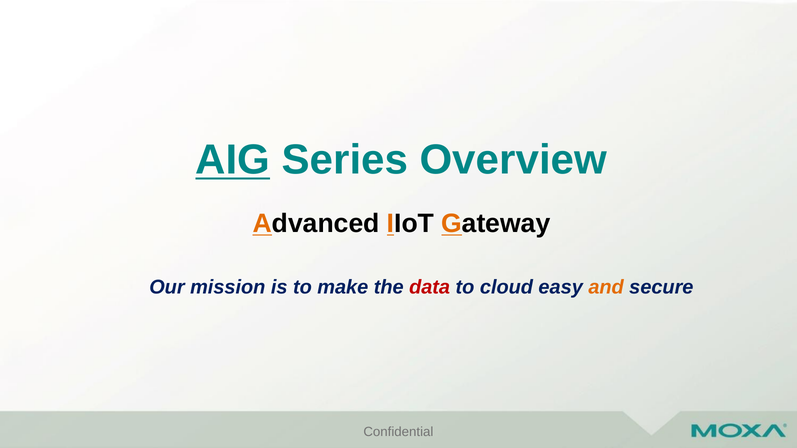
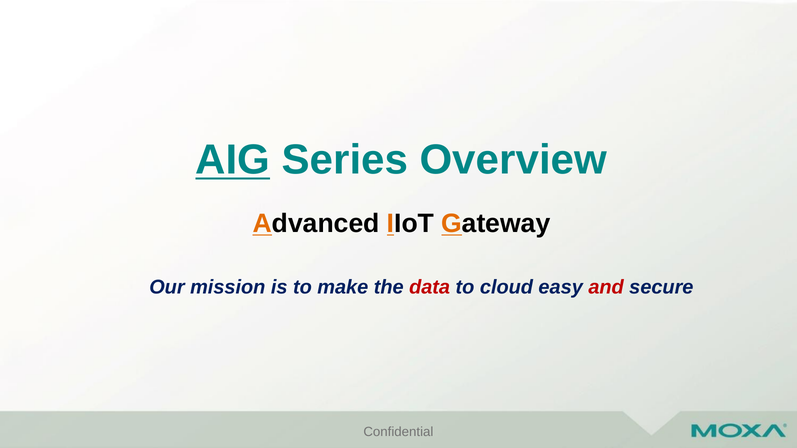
and colour: orange -> red
